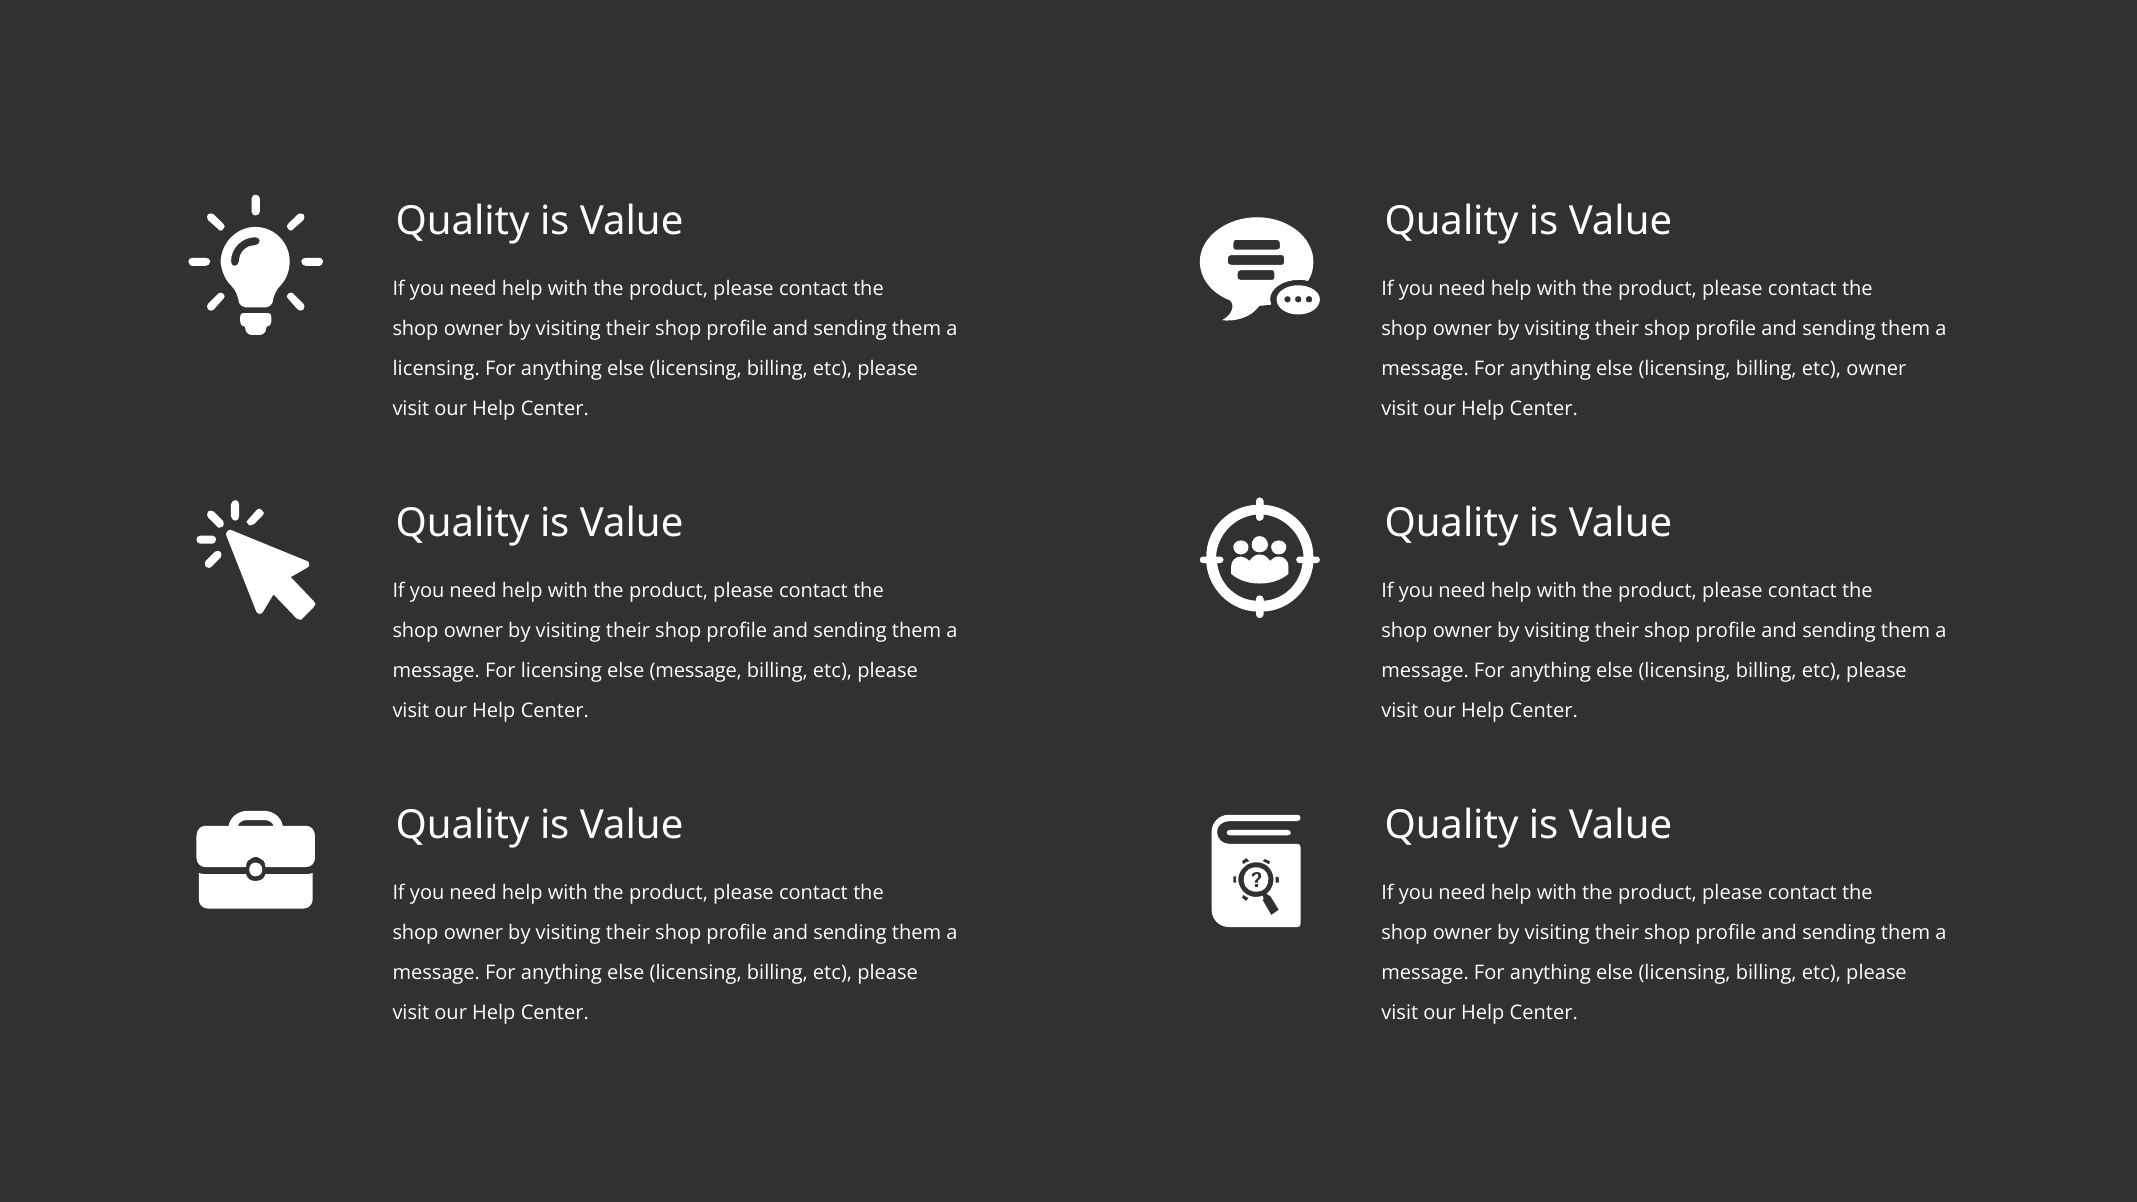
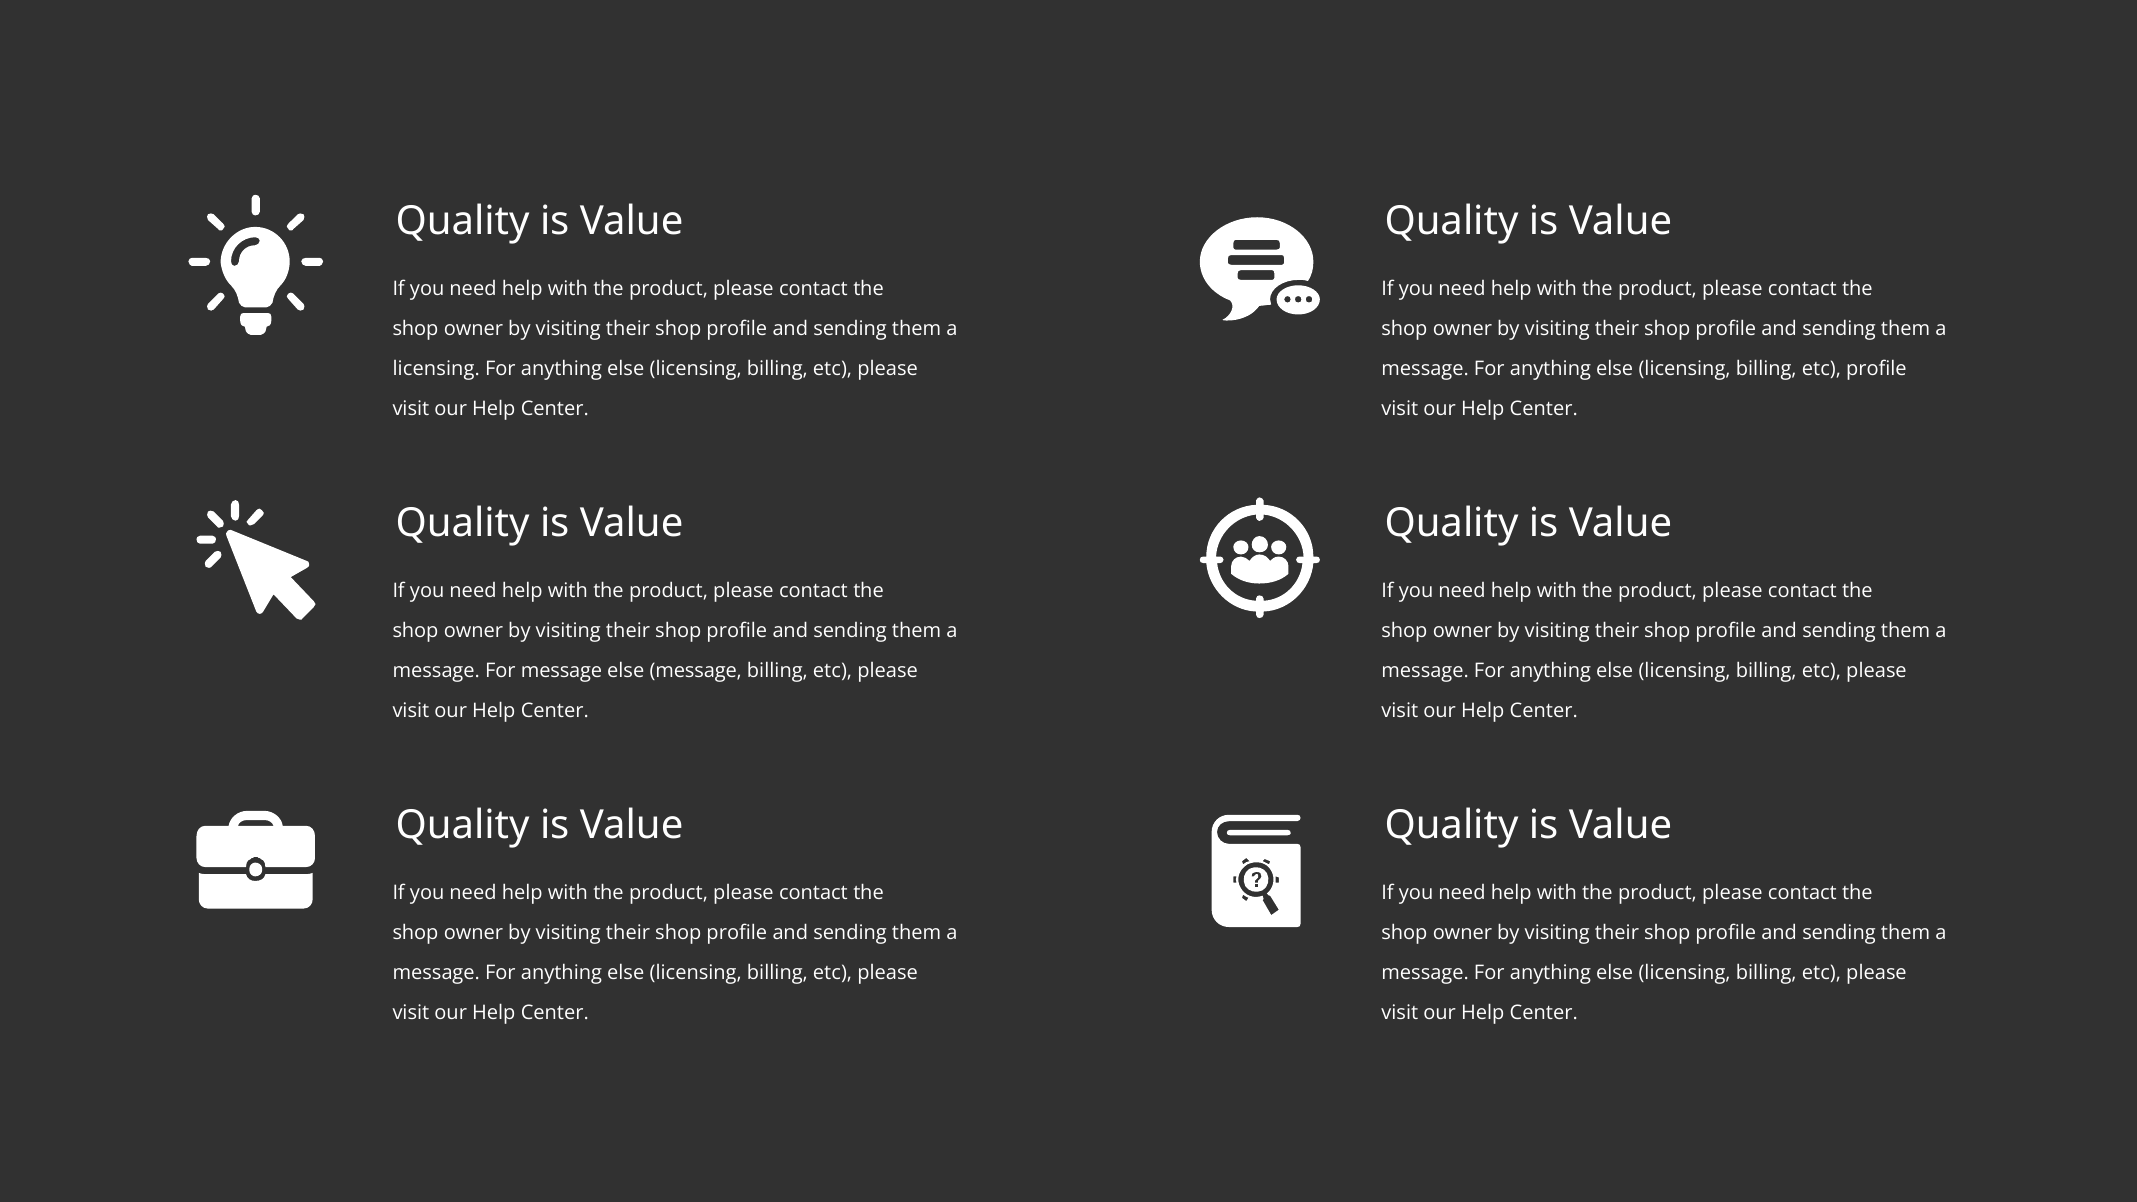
etc owner: owner -> profile
For licensing: licensing -> message
